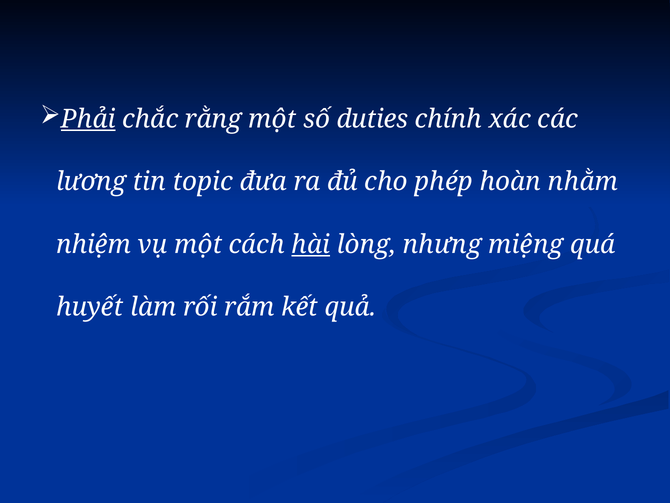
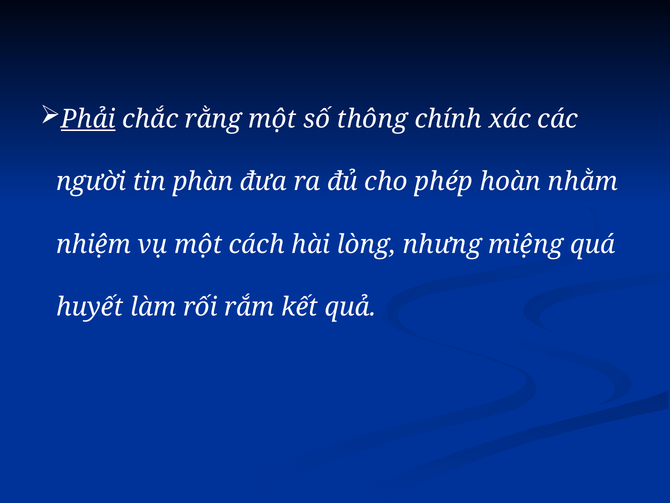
duties: duties -> thông
lương: lương -> người
topic: topic -> phàn
hài underline: present -> none
